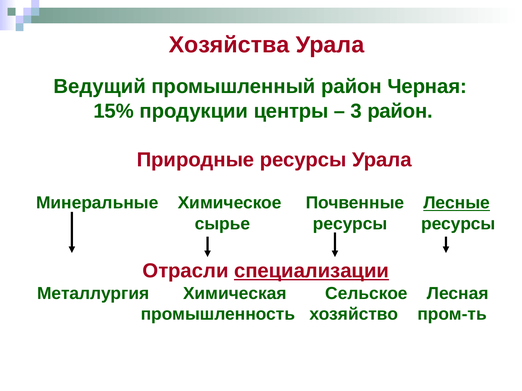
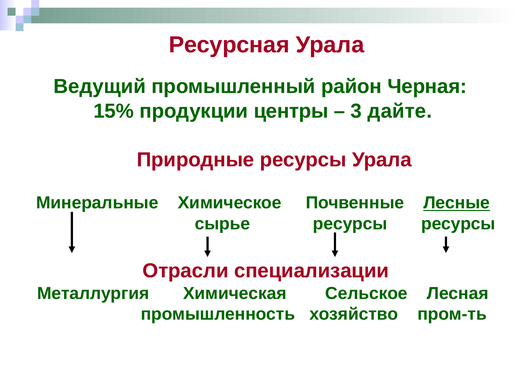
Хозяйства: Хозяйства -> Ресурсная
3 район: район -> дайте
специализации underline: present -> none
